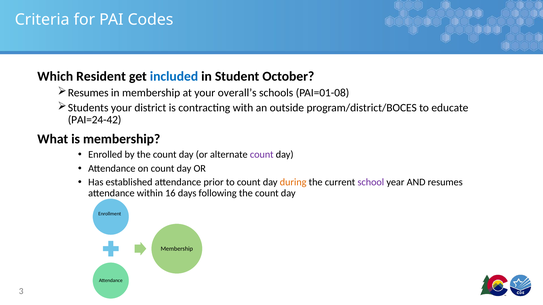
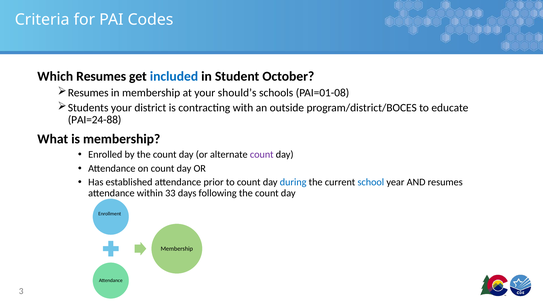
Which Resident: Resident -> Resumes
overall’s: overall’s -> should’s
PAI=24-42: PAI=24-42 -> PAI=24-88
during colour: orange -> blue
school colour: purple -> blue
16: 16 -> 33
